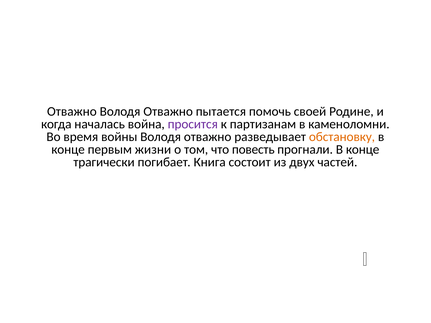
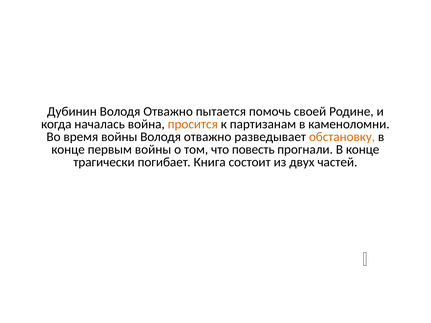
Отважно at (72, 112): Отважно -> Дубинин
просится colour: purple -> orange
первым жизни: жизни -> войны
